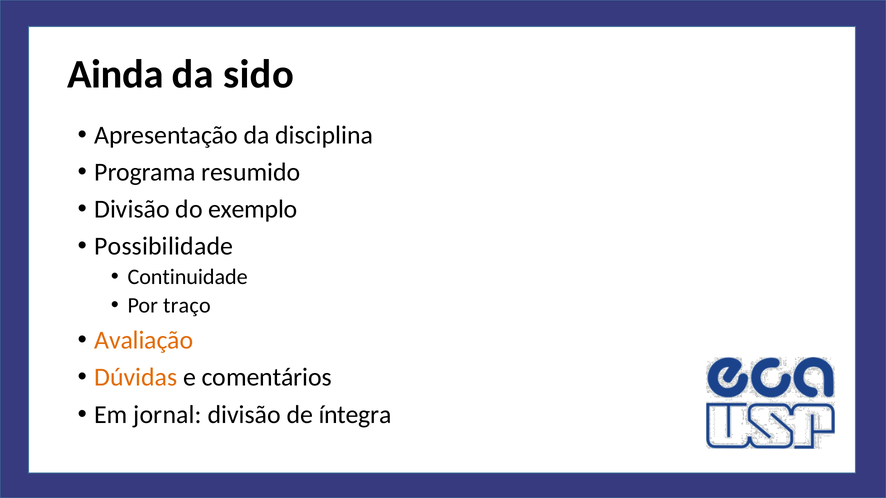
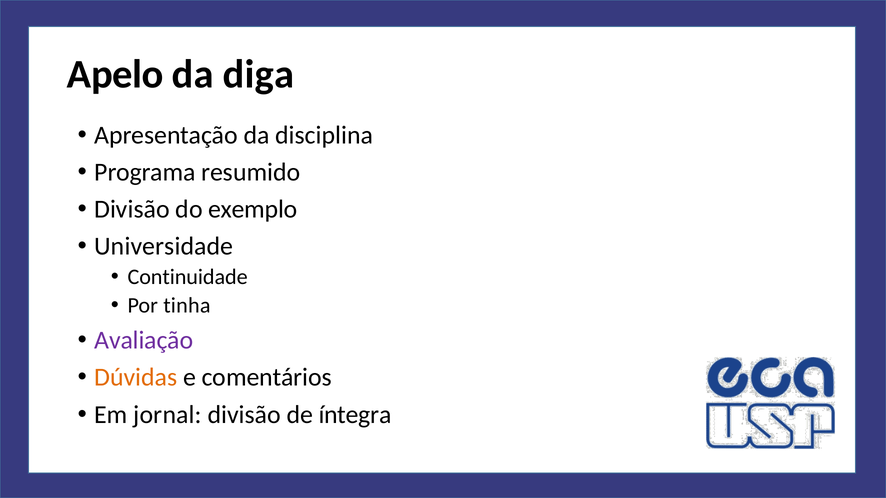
Ainda: Ainda -> Apelo
sido: sido -> diga
Possibilidade: Possibilidade -> Universidade
traço: traço -> tinha
Avaliação colour: orange -> purple
